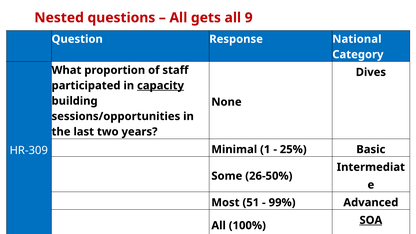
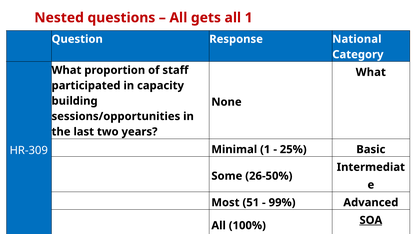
all 9: 9 -> 1
Dives at (371, 72): Dives -> What
capacity underline: present -> none
